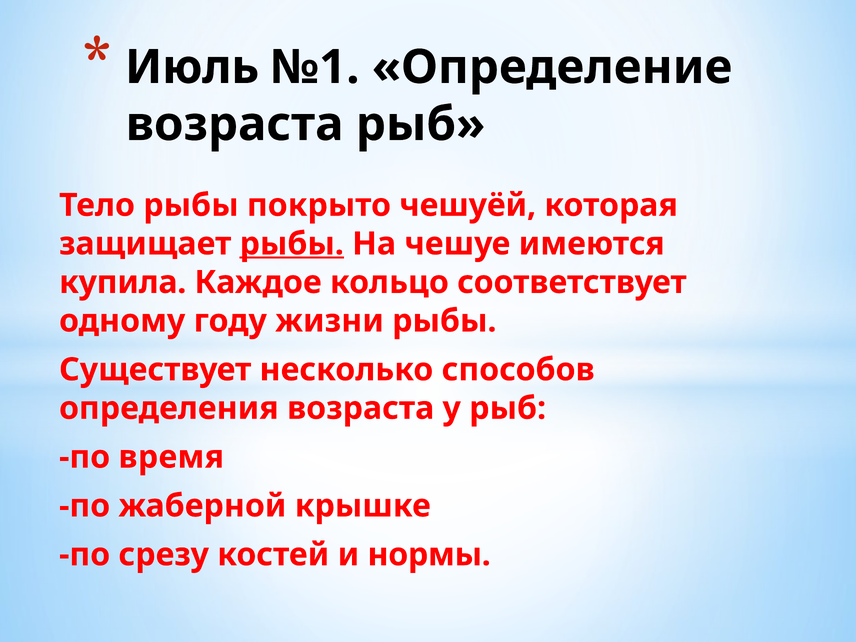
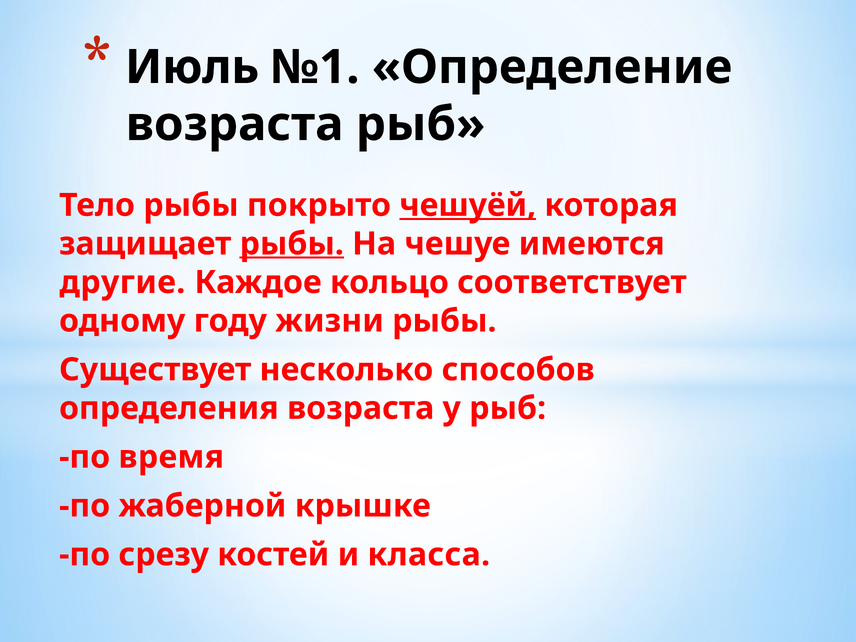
чешуёй underline: none -> present
купила: купила -> другие
нормы: нормы -> класса
